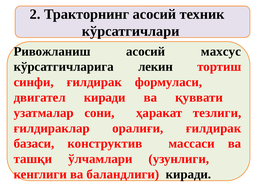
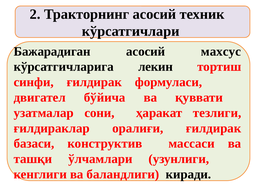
Ривожланиш: Ривожланиш -> Бажарадиган
двигател киради: киради -> бўйича
